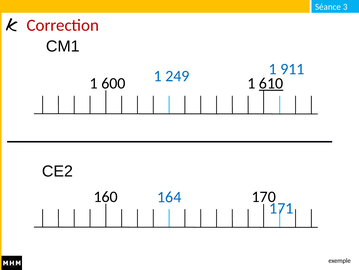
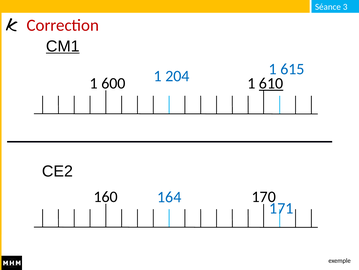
CM1 underline: none -> present
249: 249 -> 204
911: 911 -> 615
